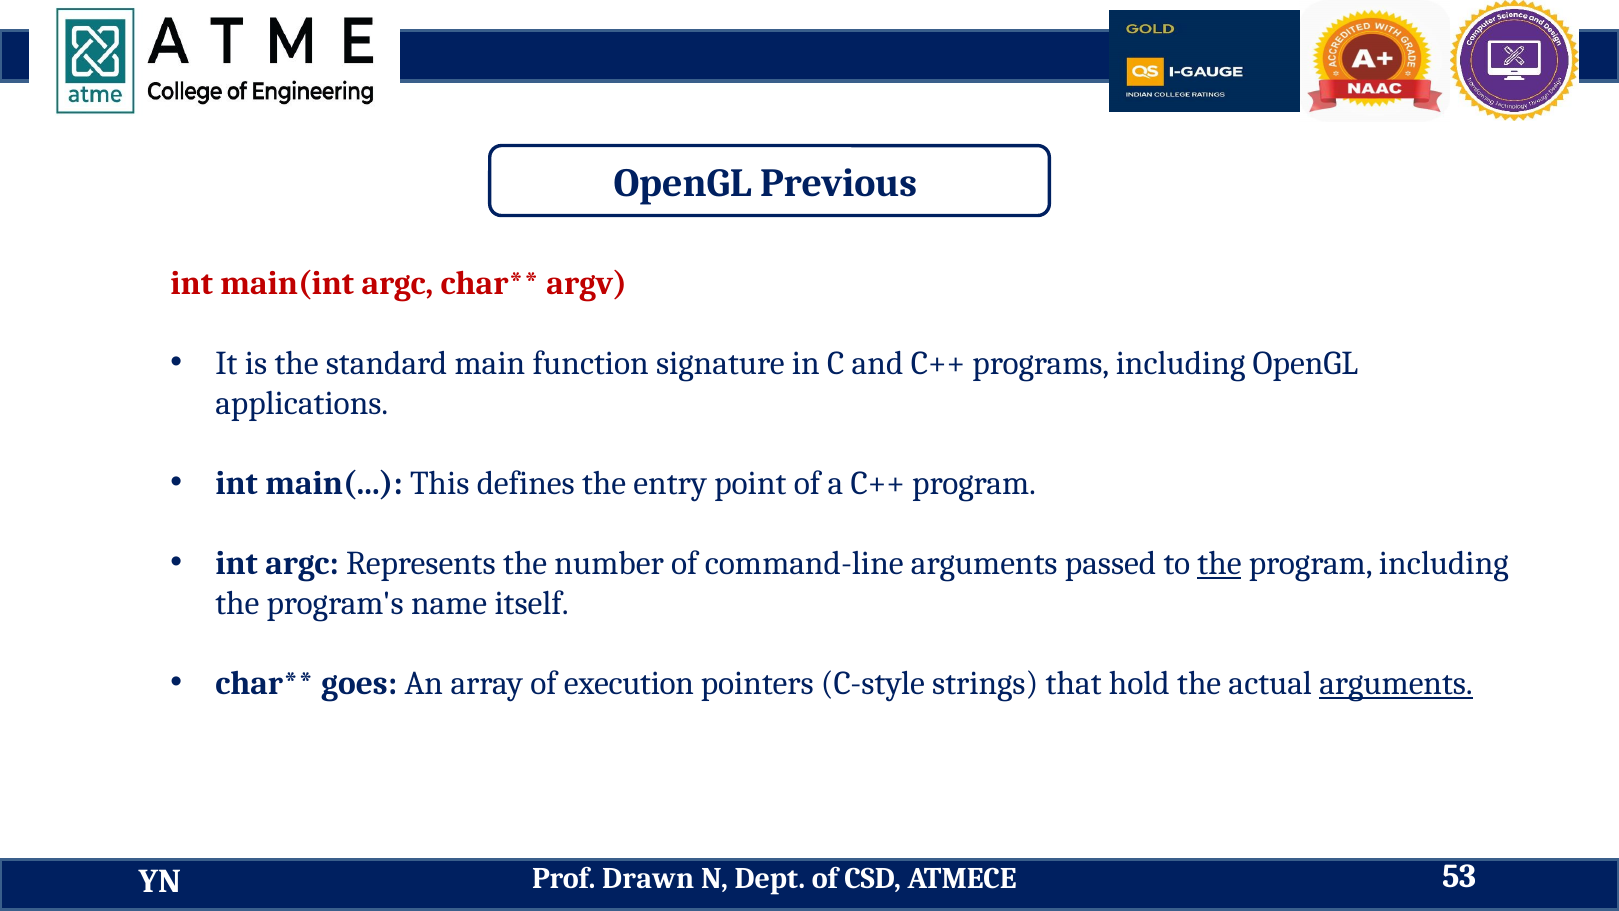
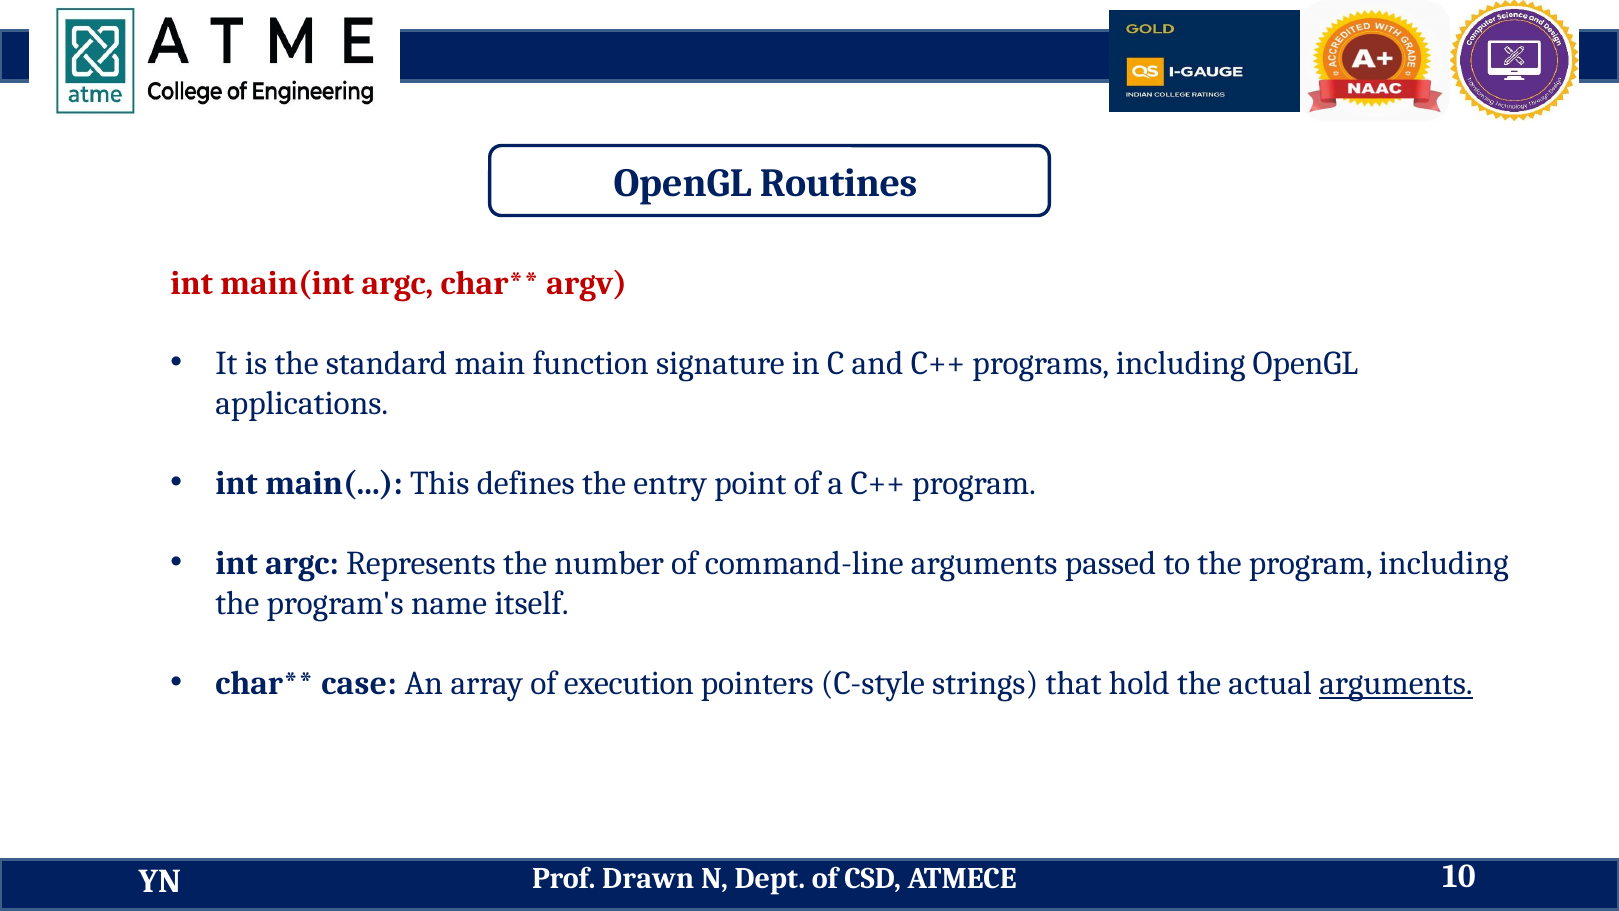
Previous: Previous -> Routines
the at (1219, 563) underline: present -> none
goes: goes -> case
53: 53 -> 10
